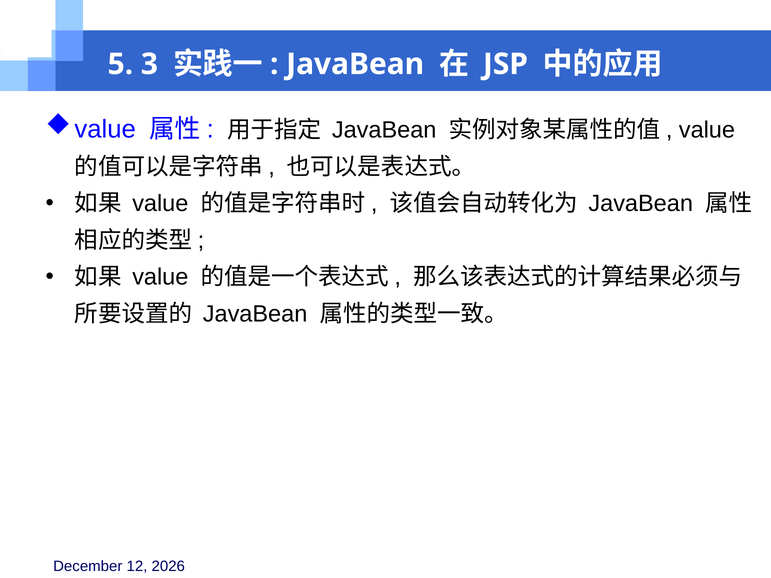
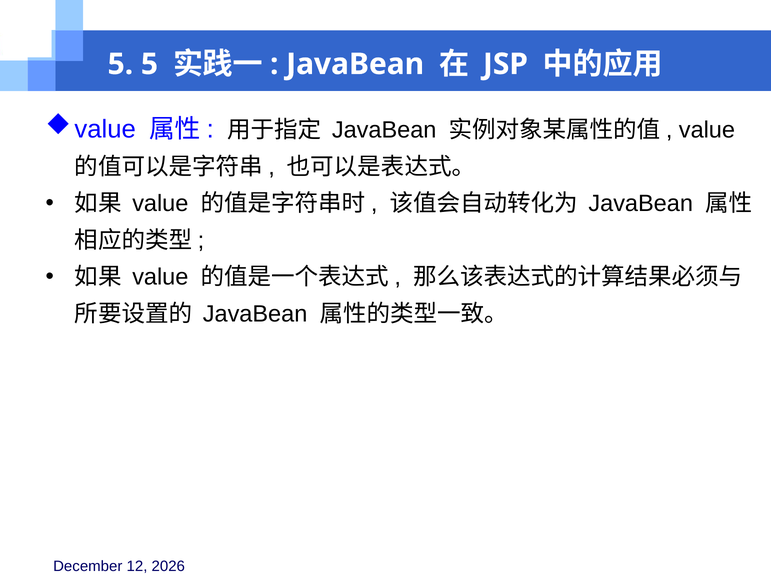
5 3: 3 -> 5
